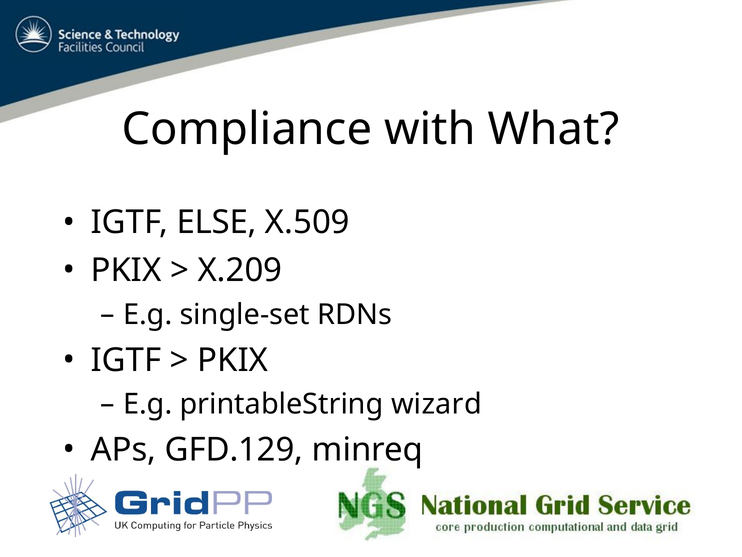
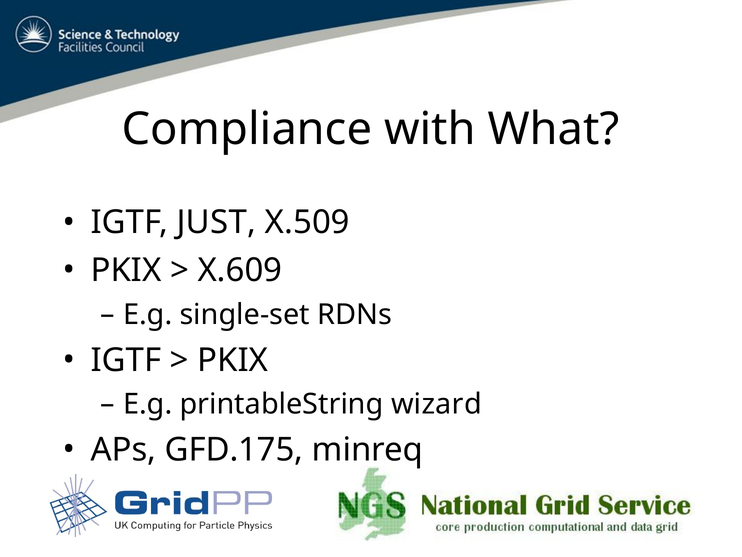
ELSE: ELSE -> JUST
X.209: X.209 -> X.609
GFD.129: GFD.129 -> GFD.175
